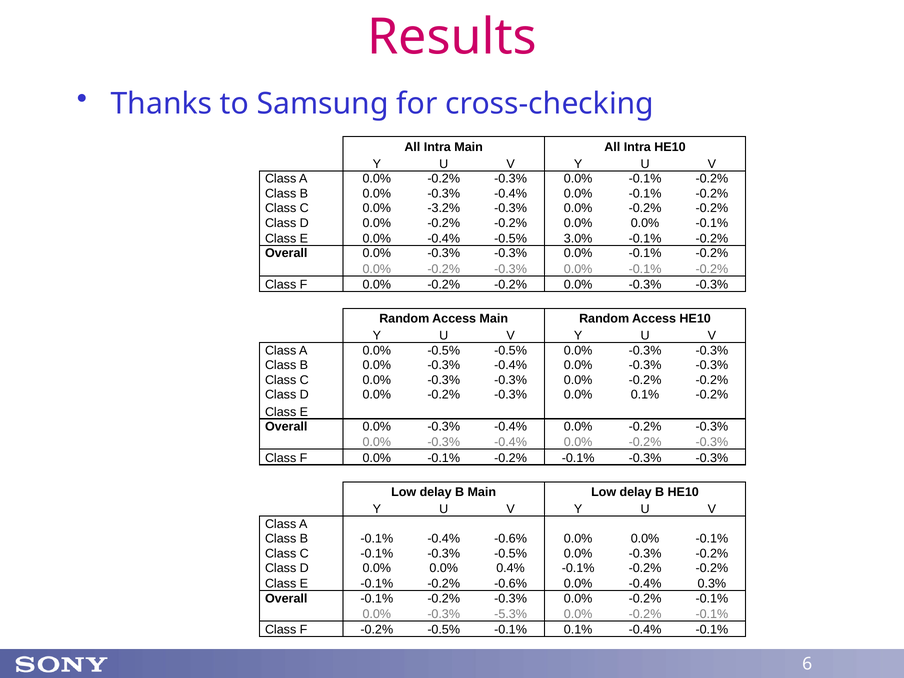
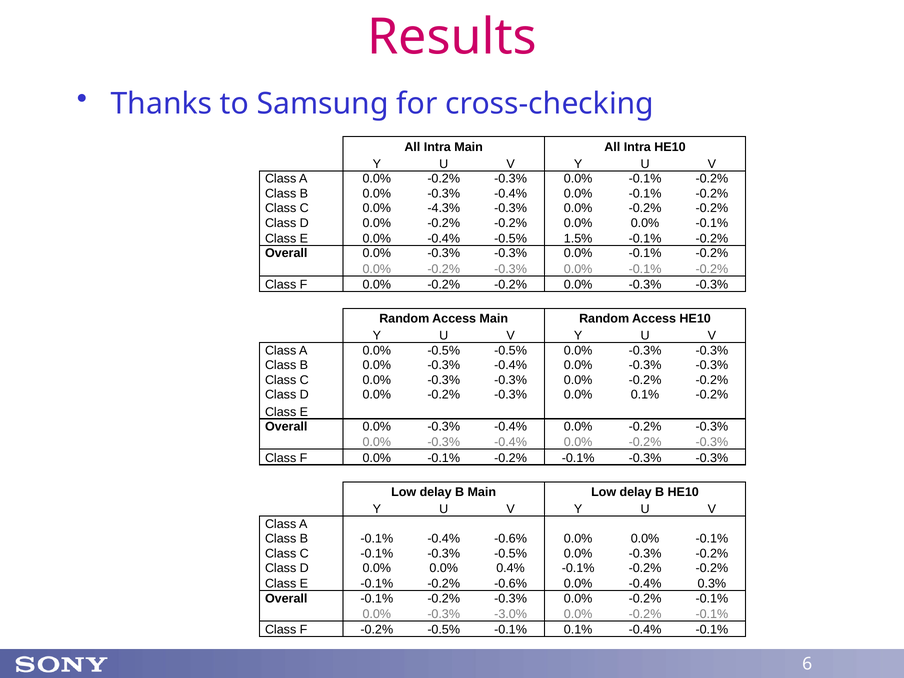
-3.2%: -3.2% -> -4.3%
3.0%: 3.0% -> 1.5%
-5.3%: -5.3% -> -3.0%
